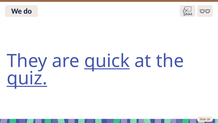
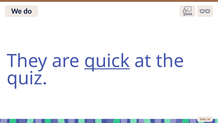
quiz underline: present -> none
